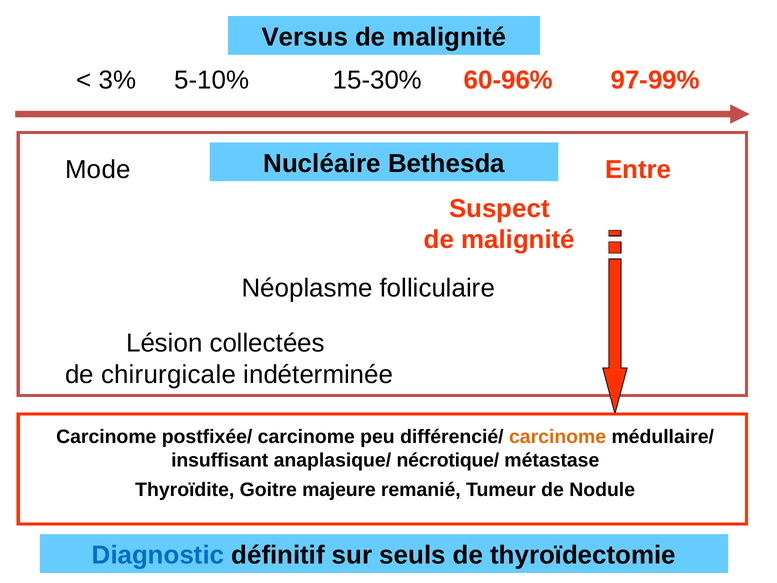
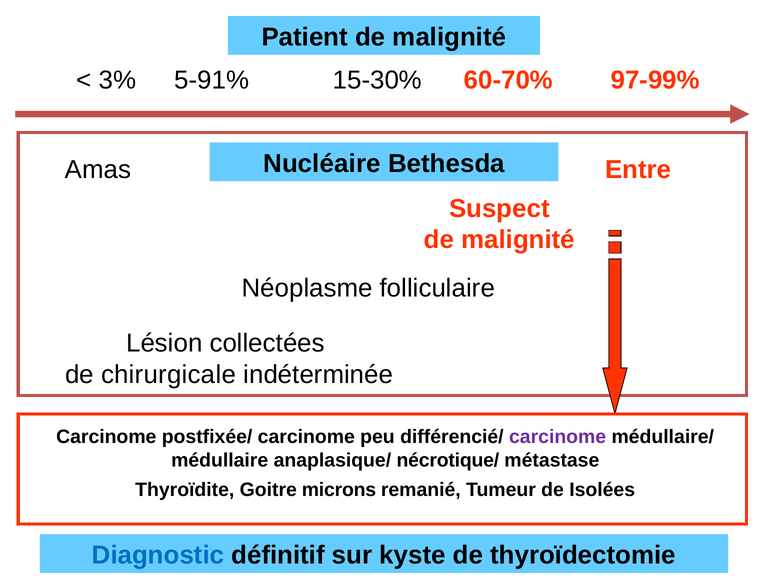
Versus: Versus -> Patient
5-10%: 5-10% -> 5-91%
60-96%: 60-96% -> 60-70%
Mode: Mode -> Amas
carcinome at (558, 437) colour: orange -> purple
insuffisant: insuffisant -> médullaire
majeure: majeure -> microns
Nodule: Nodule -> Isolées
seuls: seuls -> kyste
